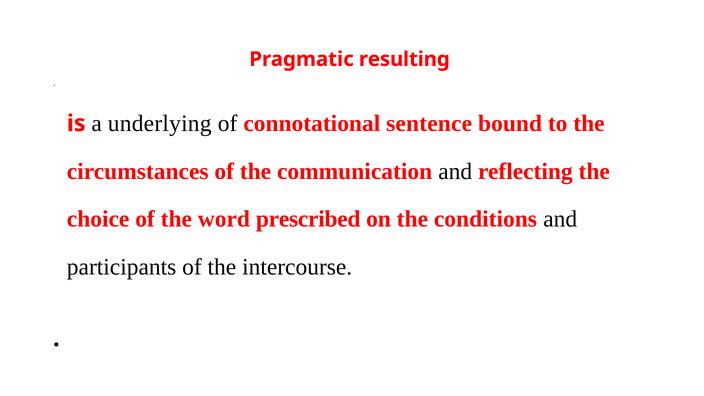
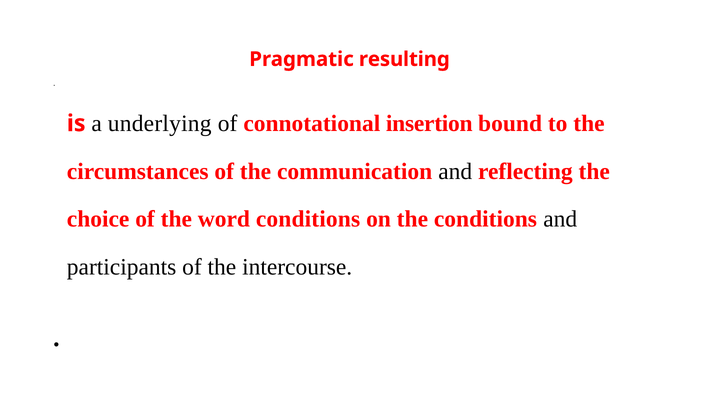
sentence: sentence -> insertion
word prescribed: prescribed -> conditions
